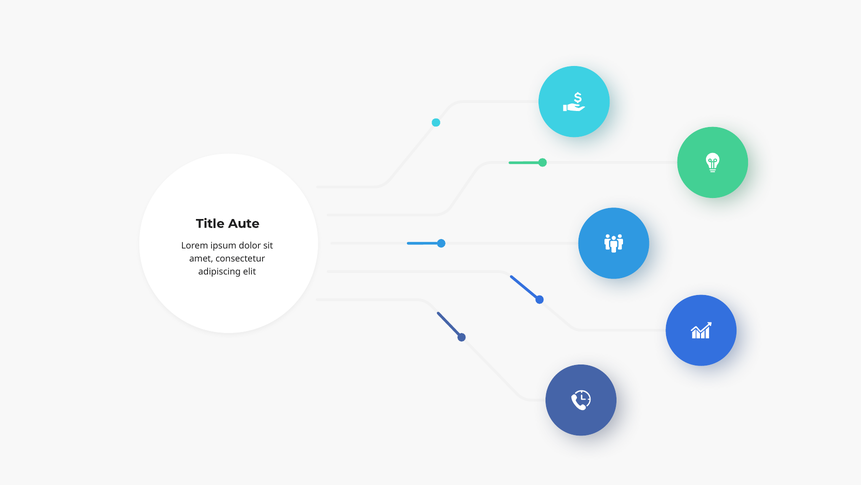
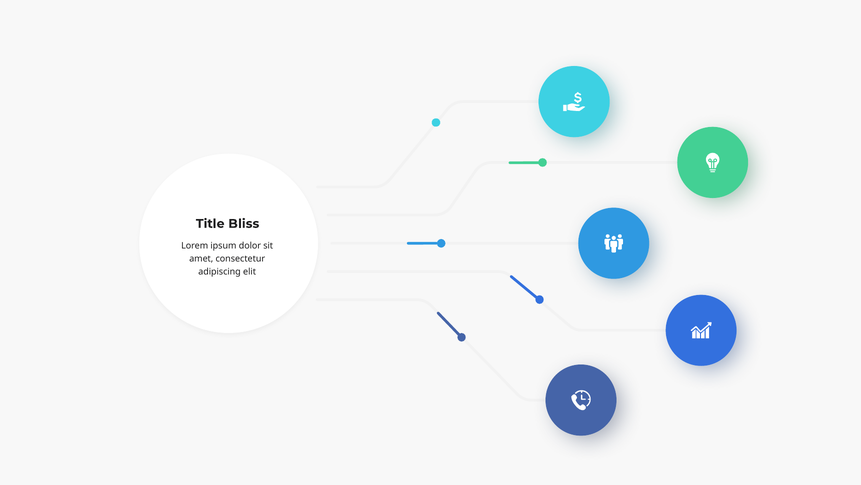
Aute: Aute -> Bliss
